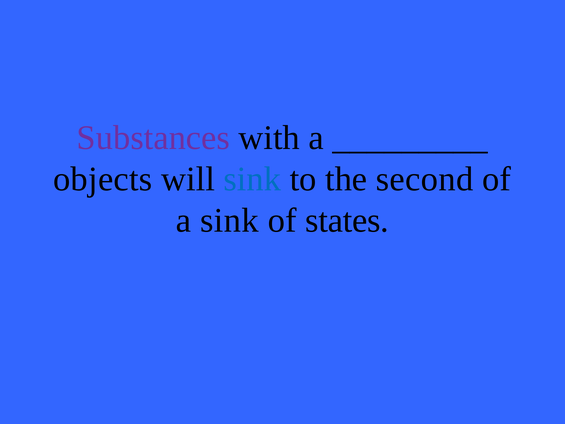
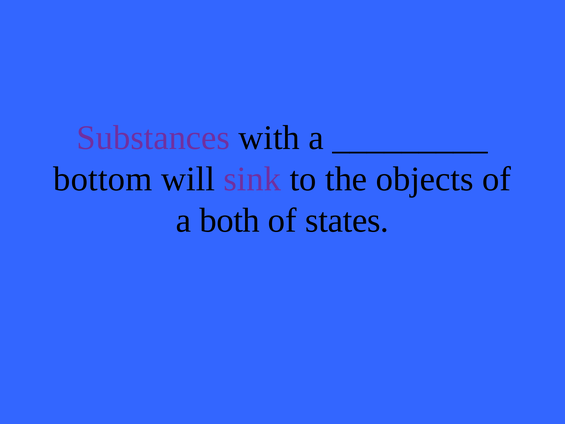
objects: objects -> bottom
sink at (252, 179) colour: blue -> purple
second: second -> objects
a sink: sink -> both
